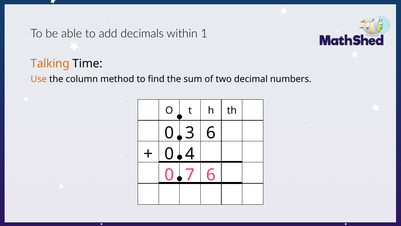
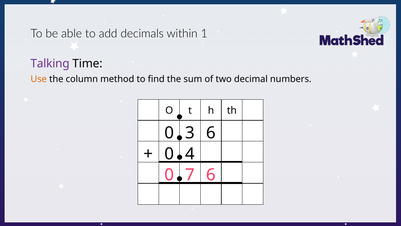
Talking colour: orange -> purple
